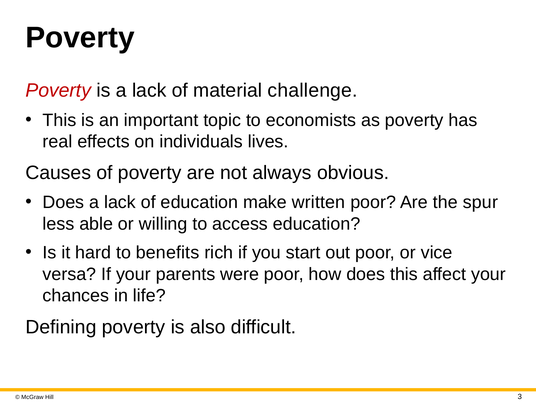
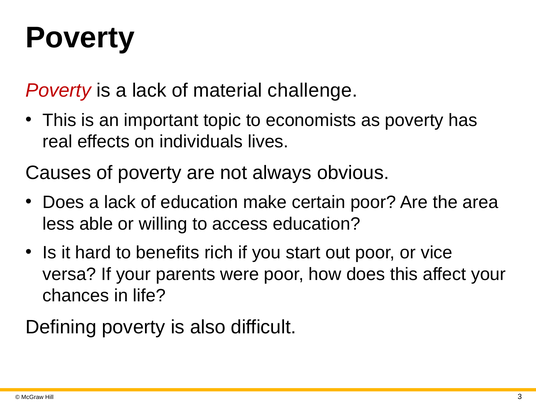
written: written -> certain
spur: spur -> area
